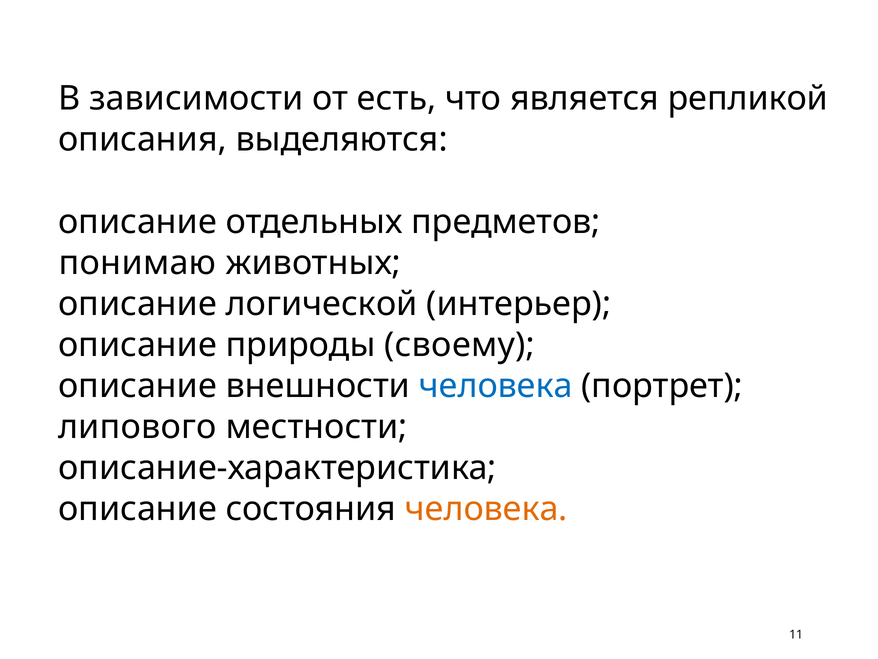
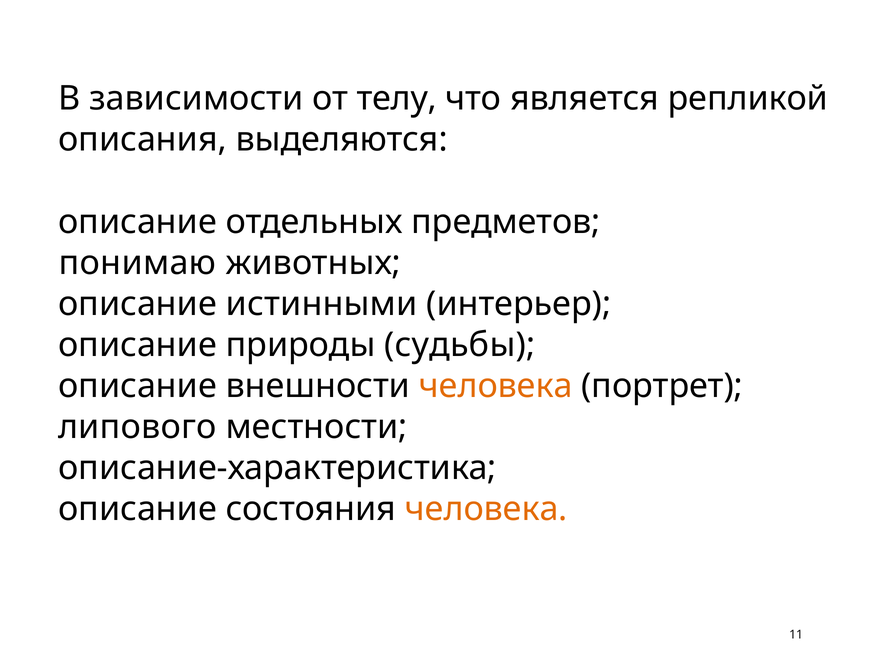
есть: есть -> телу
логической: логической -> истинными
своему: своему -> судьбы
человека at (496, 386) colour: blue -> orange
